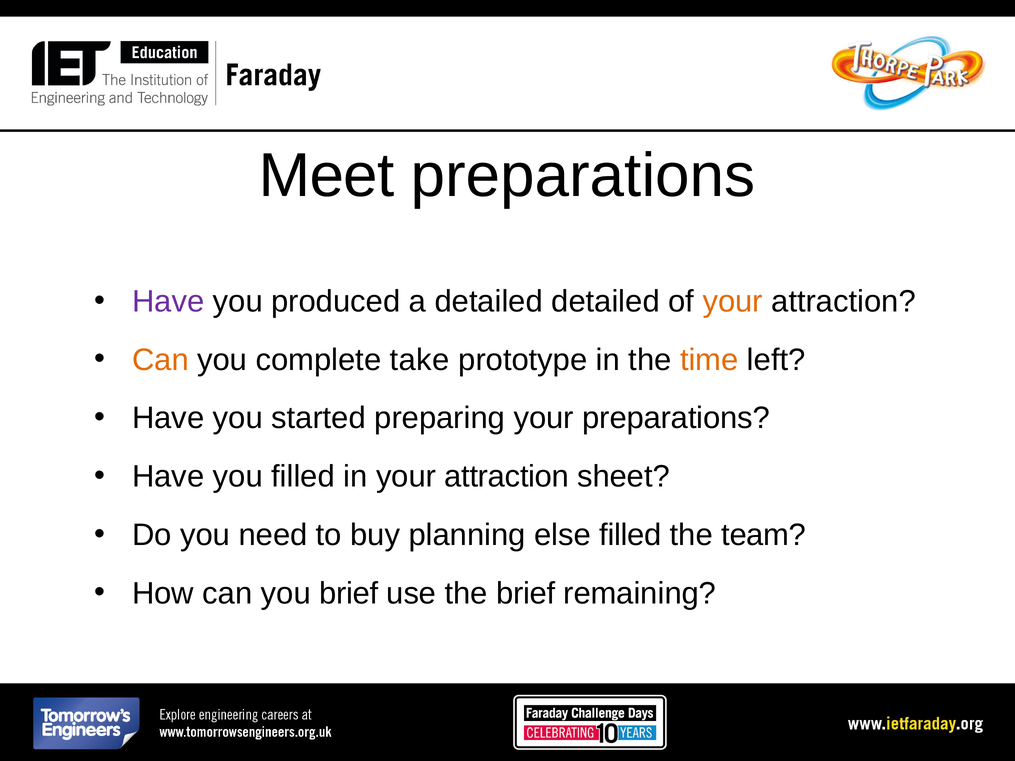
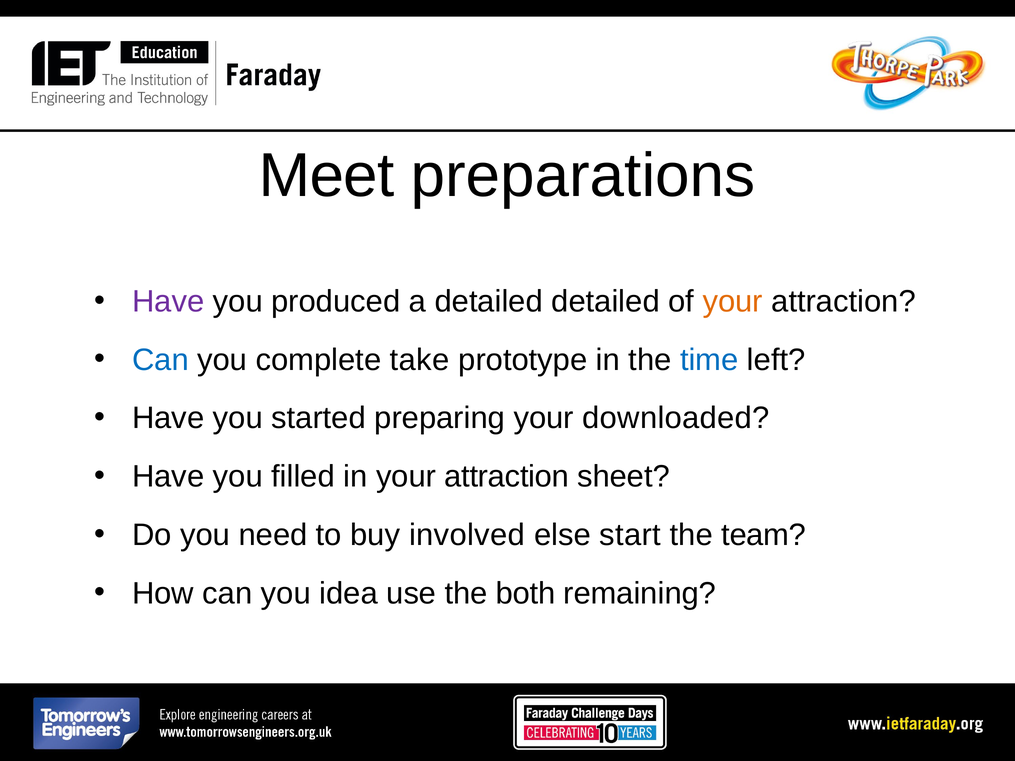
Can at (160, 360) colour: orange -> blue
time colour: orange -> blue
your preparations: preparations -> downloaded
planning: planning -> involved
else filled: filled -> start
you brief: brief -> idea
the brief: brief -> both
